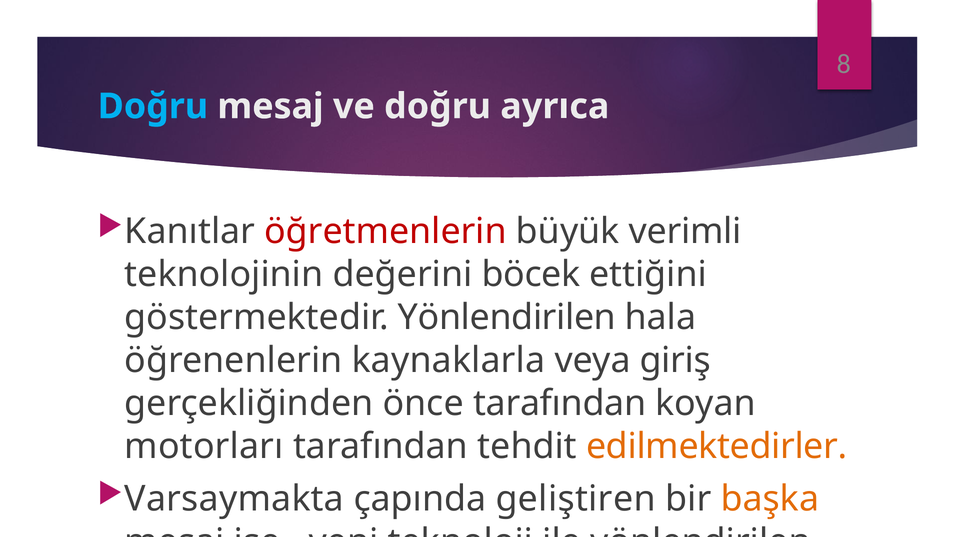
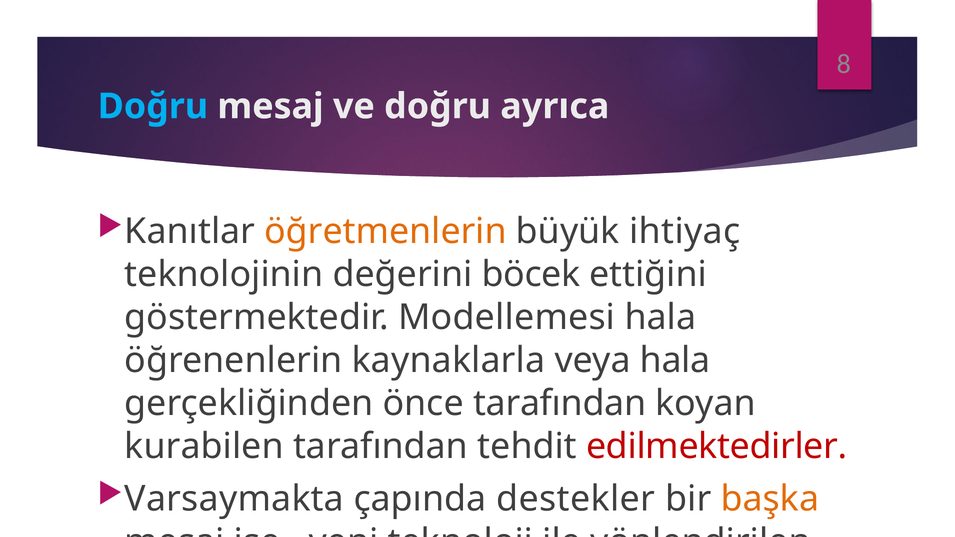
öğretmenlerin colour: red -> orange
verimli: verimli -> ihtiyaç
göstermektedir Yönlendirilen: Yönlendirilen -> Modellemesi
veya giriş: giriş -> hala
motorları: motorları -> kurabilen
edilmektedirler colour: orange -> red
geliştiren: geliştiren -> destekler
